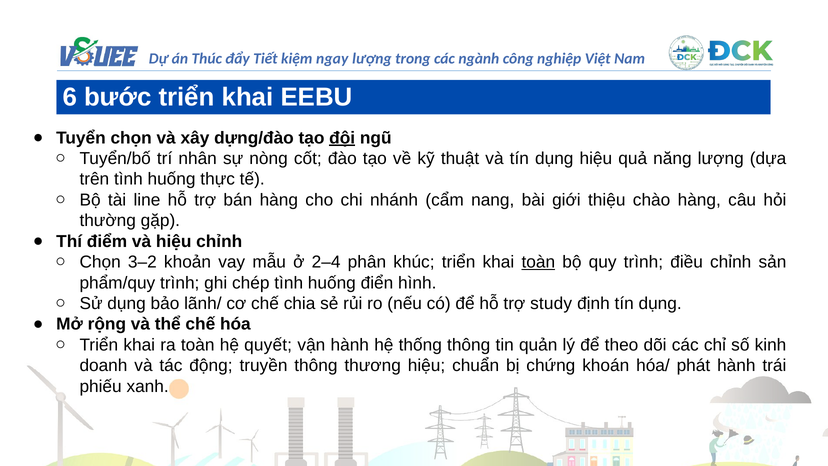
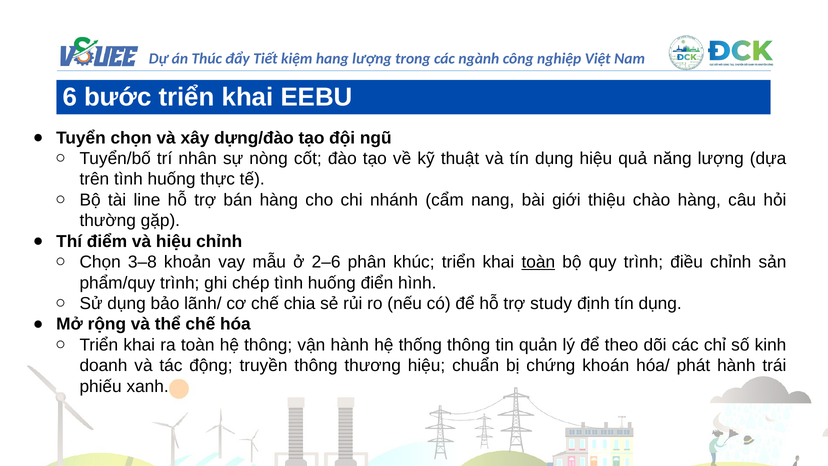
ngay: ngay -> hang
đội underline: present -> none
3–2: 3–2 -> 3–8
2–4: 2–4 -> 2–6
hệ quyết: quyết -> thông
